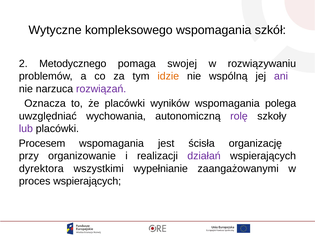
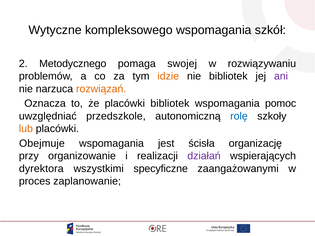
nie wspólną: wspólną -> bibliotek
rozwiązań colour: purple -> orange
placówki wyników: wyników -> bibliotek
polega: polega -> pomoc
wychowania: wychowania -> przedszkole
rolę colour: purple -> blue
lub colour: purple -> orange
Procesem: Procesem -> Obejmuje
wypełnianie: wypełnianie -> specyficzne
proces wspierających: wspierających -> zaplanowanie
